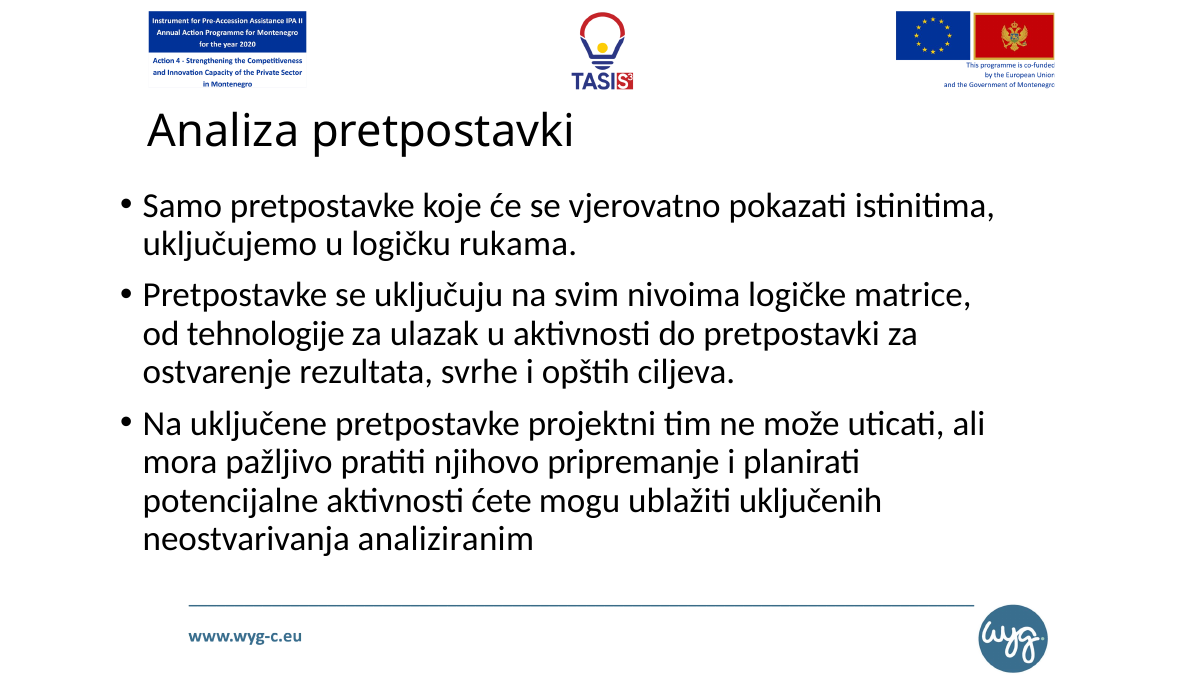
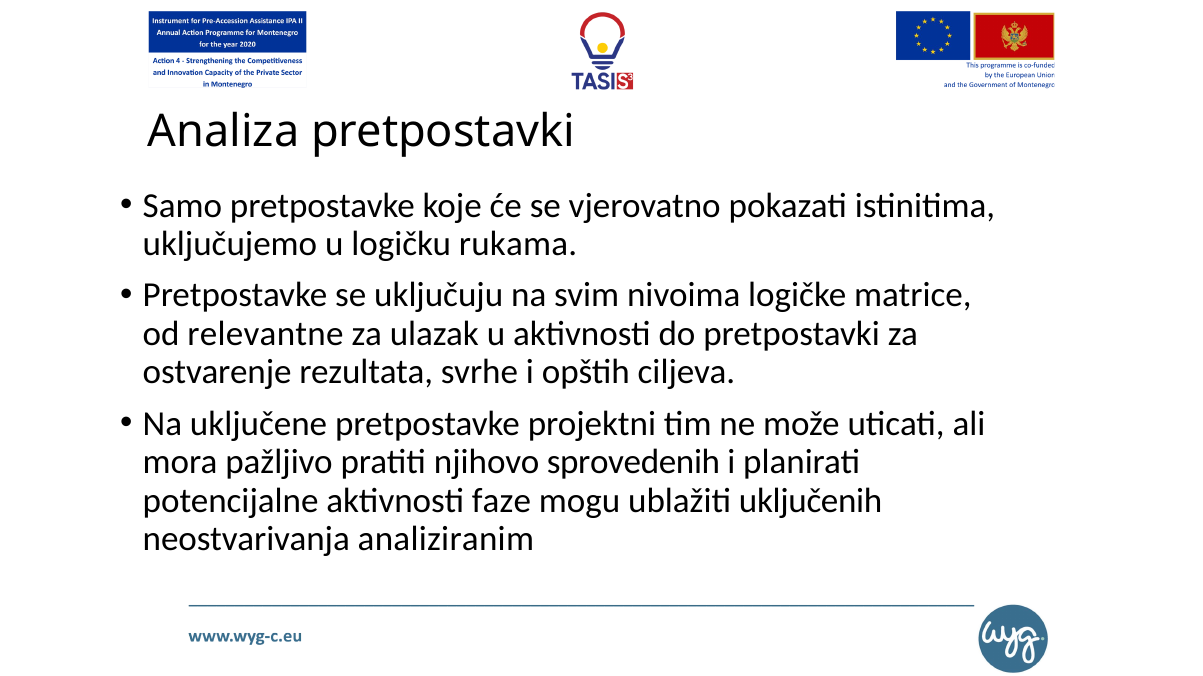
tehnologije: tehnologije -> relevantne
pripremanje: pripremanje -> sprovedenih
ćete: ćete -> faze
